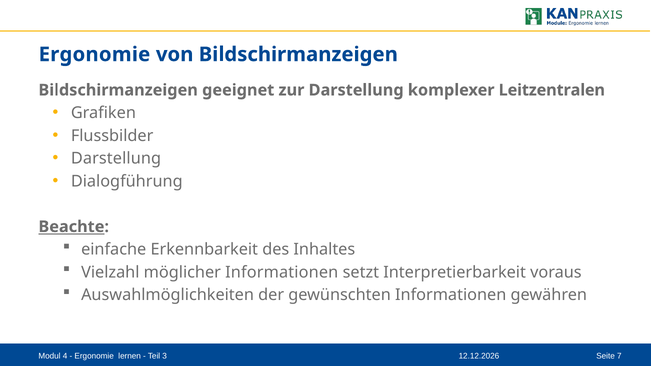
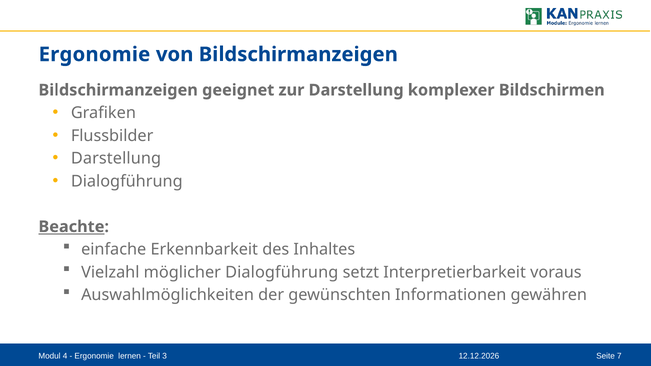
Leitzentralen: Leitzentralen -> Bildschirmen
möglicher Informationen: Informationen -> Dialogführung
